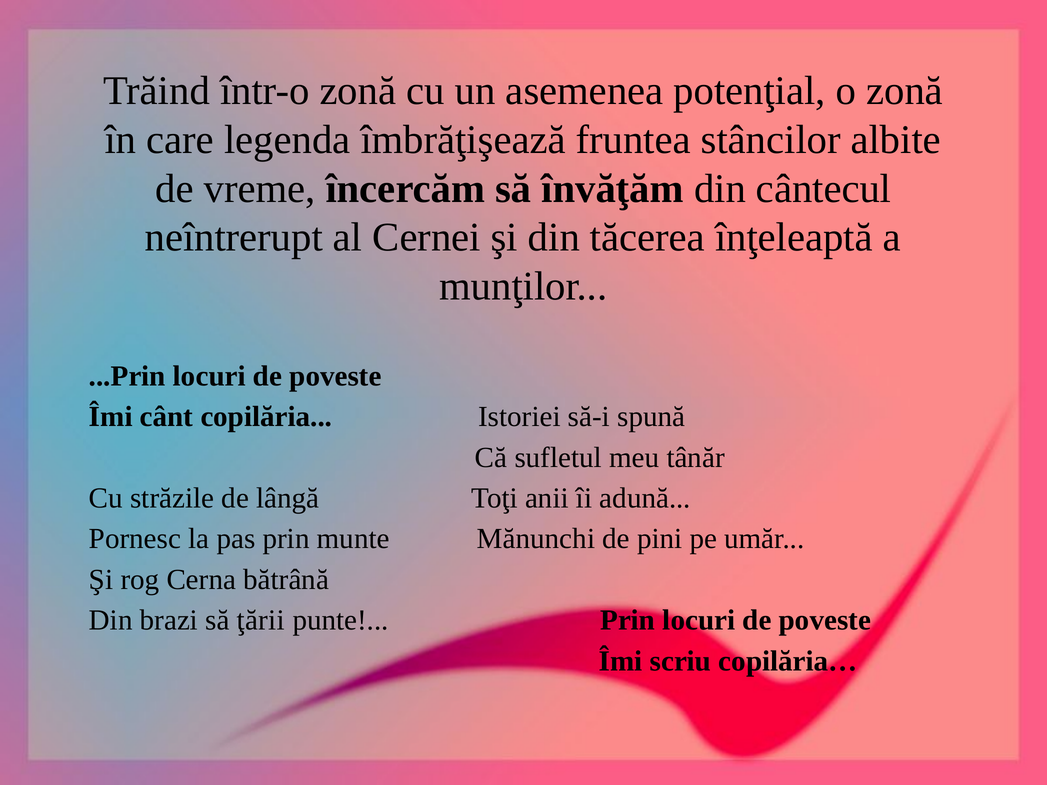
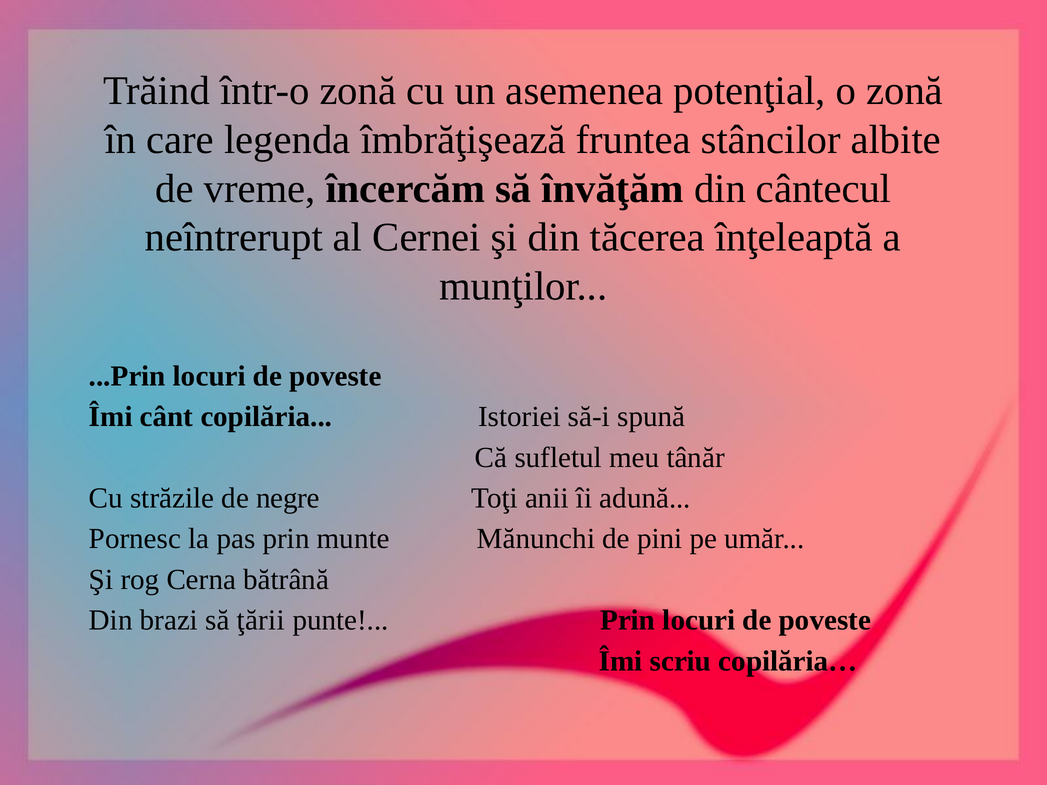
lângă: lângă -> negre
